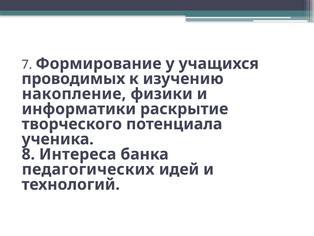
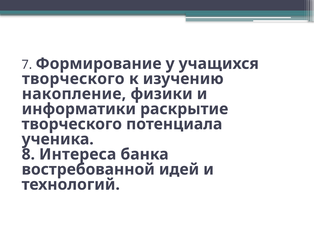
проводимых at (73, 79): проводимых -> творческого
педагогических: педагогических -> востребованной
